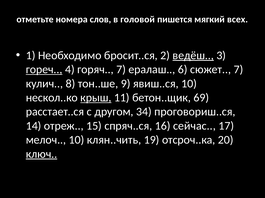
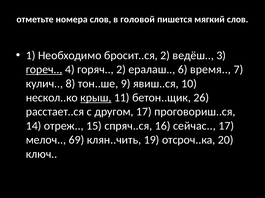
мягкий всех: всех -> слов
ведёш underline: present -> none
горяч 7: 7 -> 2
сюжет: сюжет -> время
69: 69 -> 26
другом 34: 34 -> 17
мелоч 10: 10 -> 69
ключ underline: present -> none
